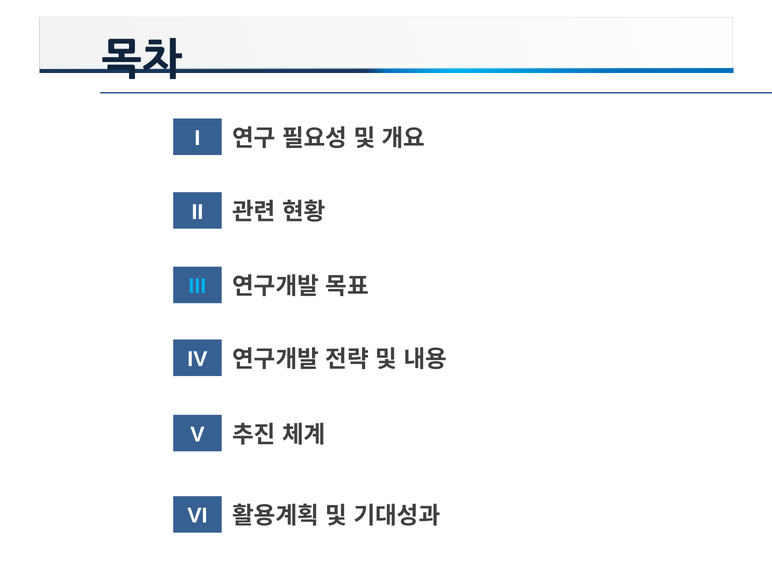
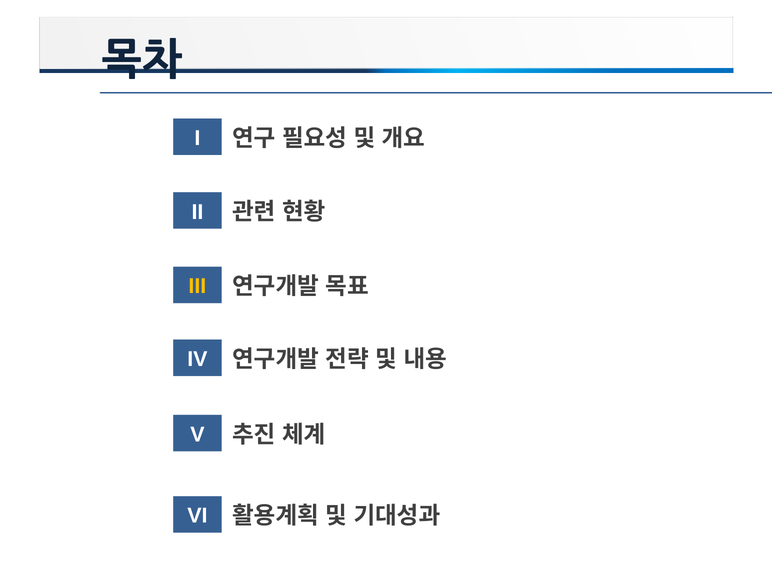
III colour: light blue -> yellow
